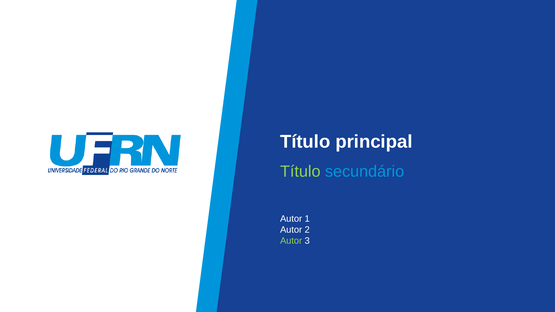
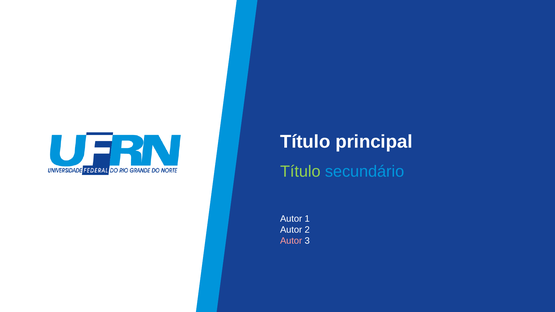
Autor at (291, 241) colour: light green -> pink
